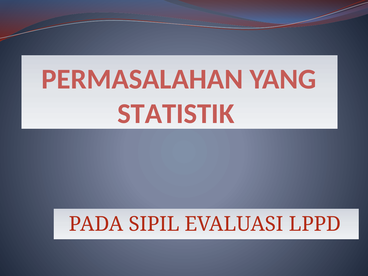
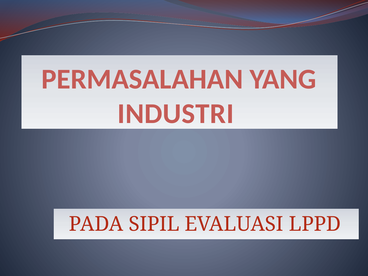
STATISTIK: STATISTIK -> INDUSTRI
